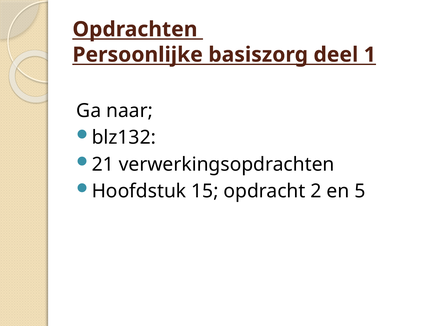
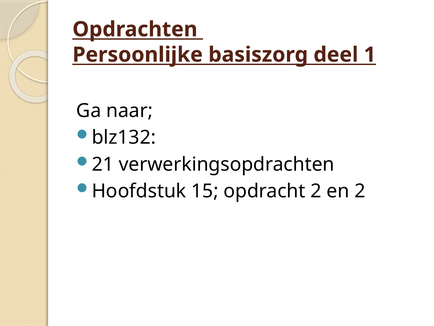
en 5: 5 -> 2
